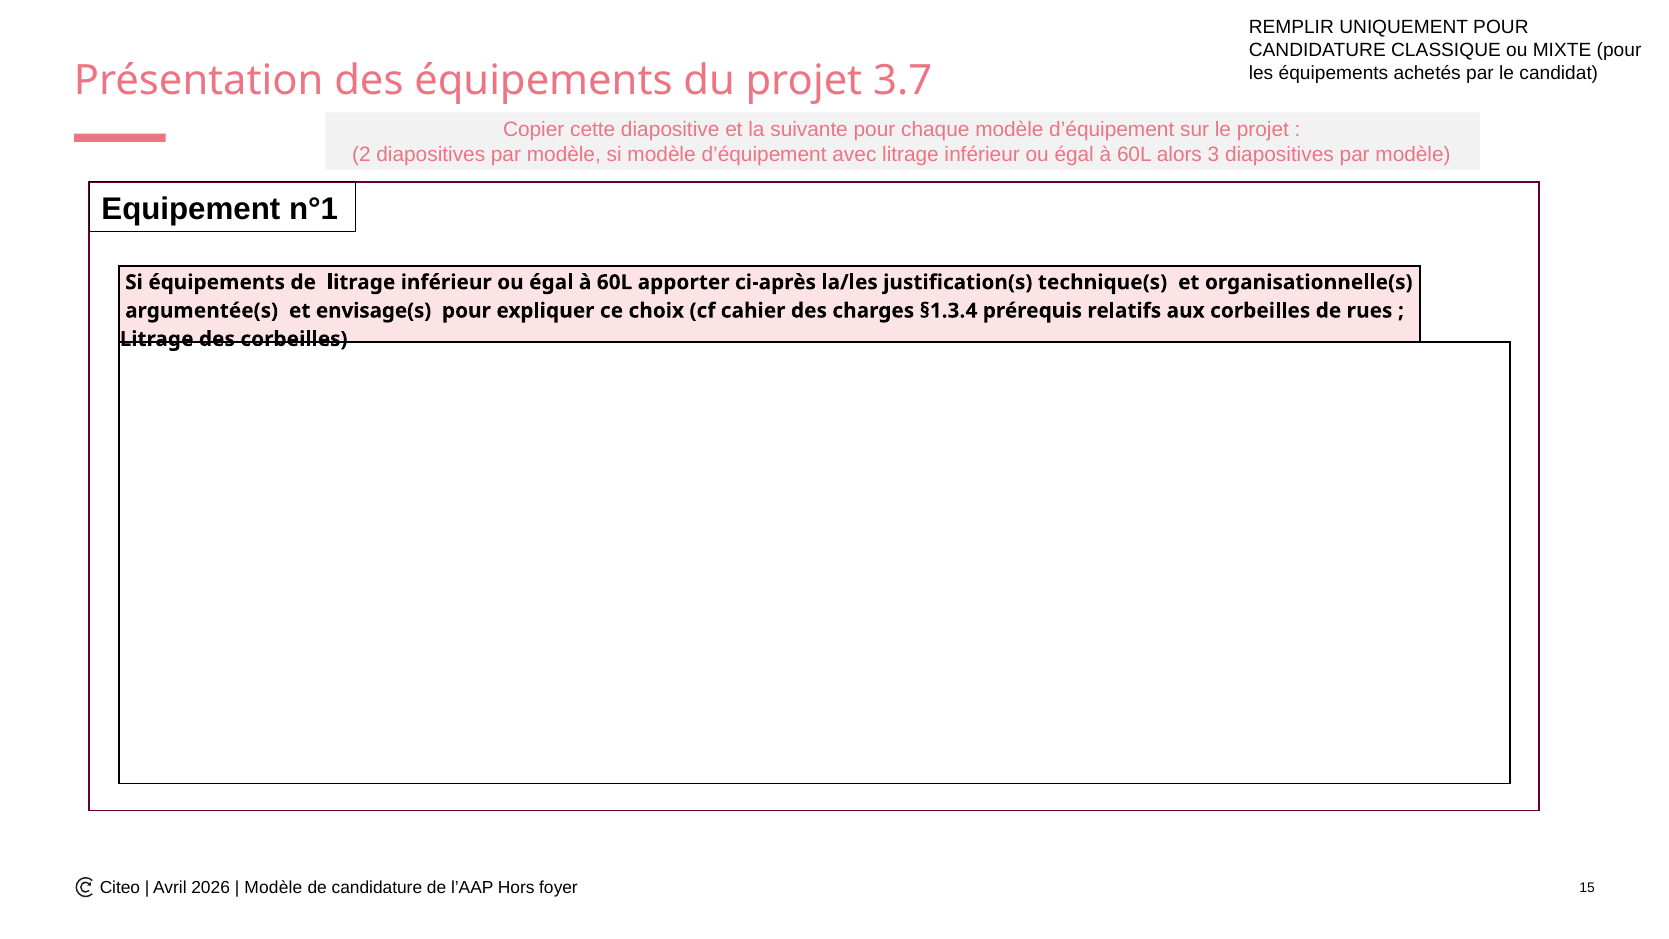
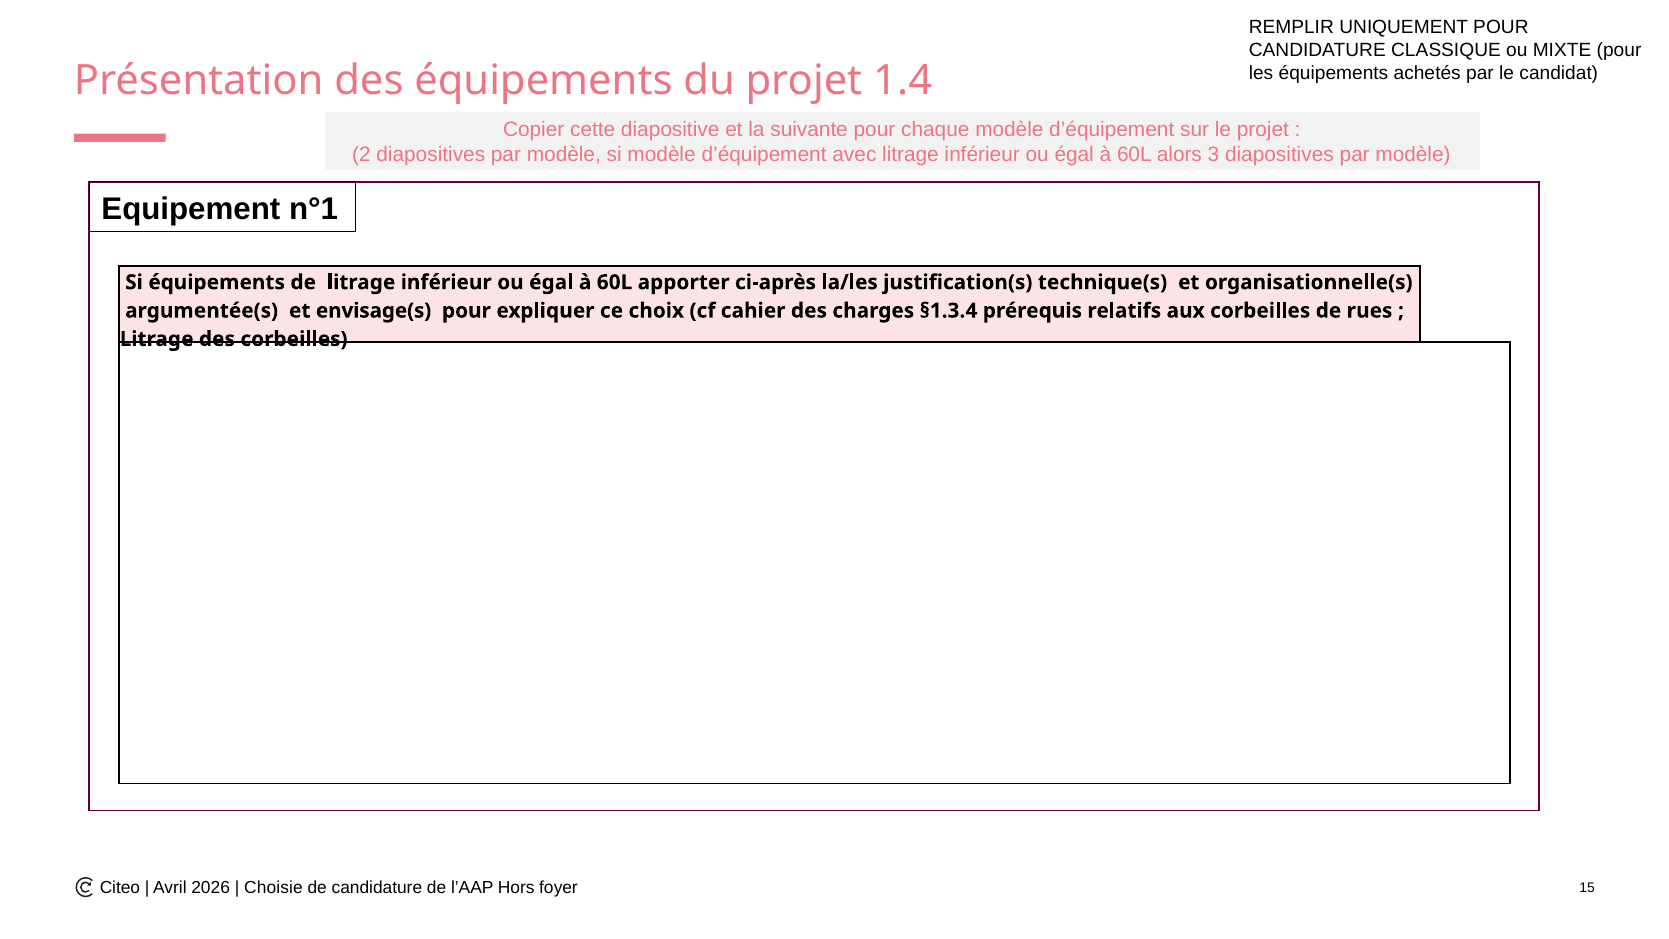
3.7: 3.7 -> 1.4
Modèle at (273, 888): Modèle -> Choisie
